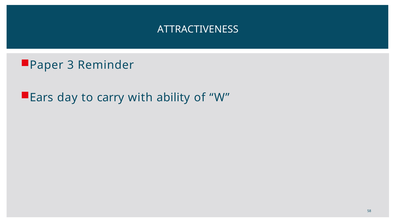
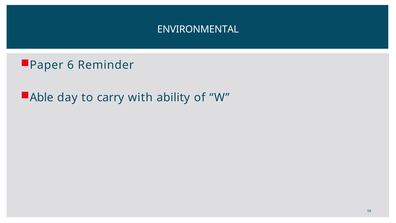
ATTRACTIVENESS: ATTRACTIVENESS -> ENVIRONMENTAL
3: 3 -> 6
Ears: Ears -> Able
